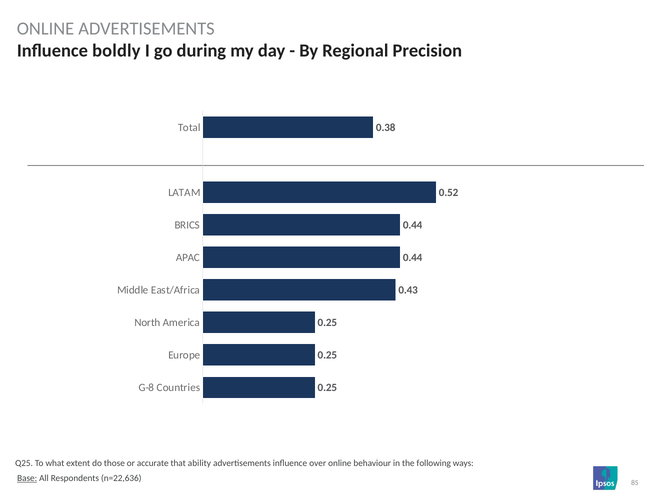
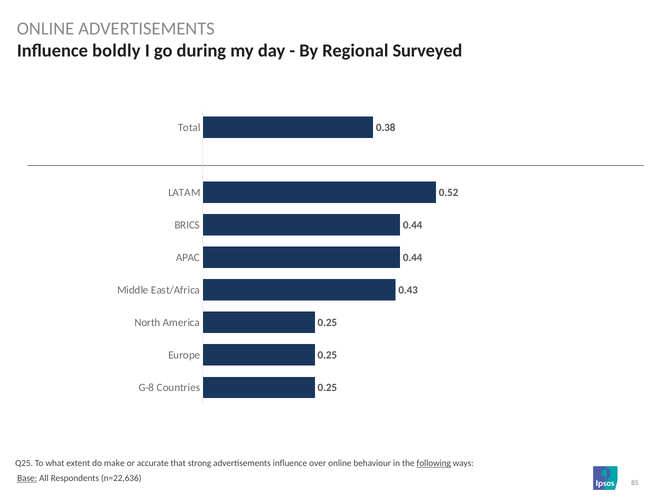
Precision: Precision -> Surveyed
those: those -> make
ability: ability -> strong
following underline: none -> present
